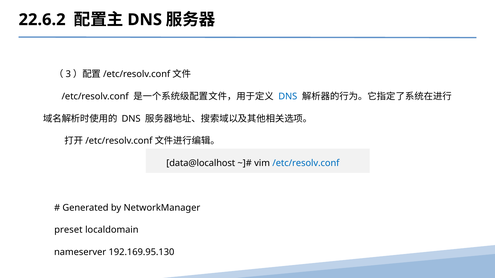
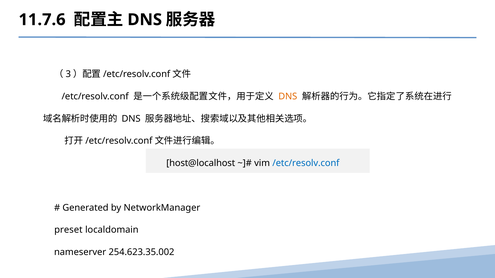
22.6.2: 22.6.2 -> 11.7.6
DNS at (288, 97) colour: blue -> orange
data@localhost: data@localhost -> host@localhost
192.169.95.130: 192.169.95.130 -> 254.623.35.002
